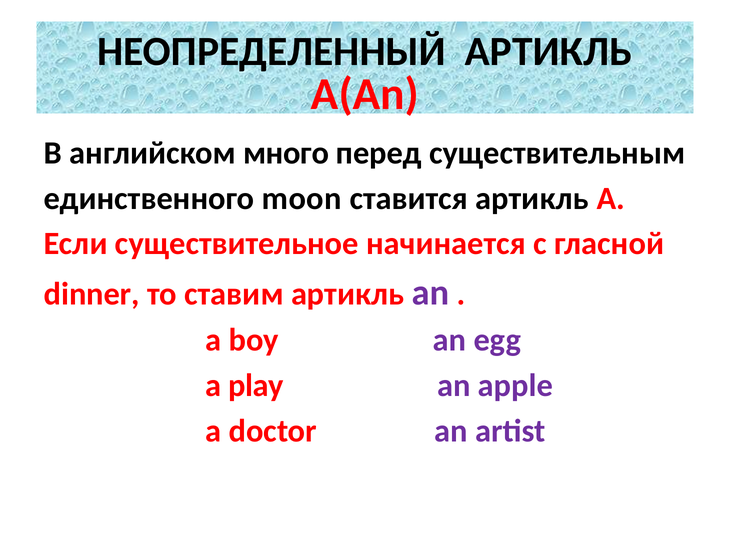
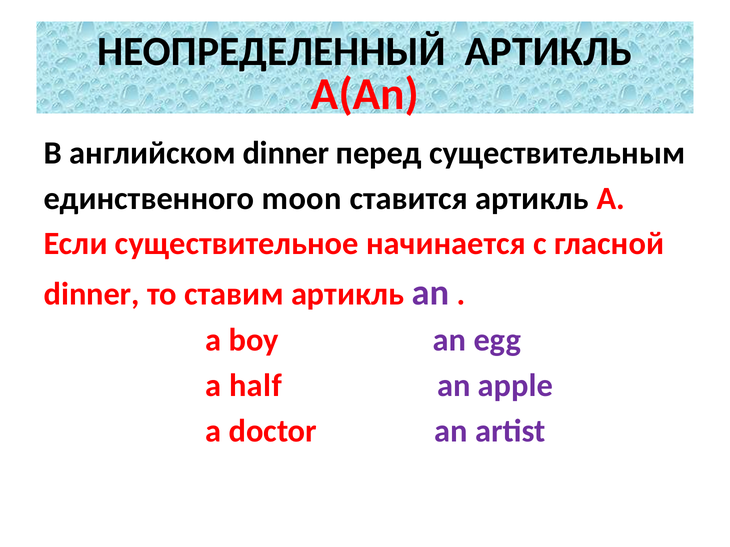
английском много: много -> dinner
play: play -> half
